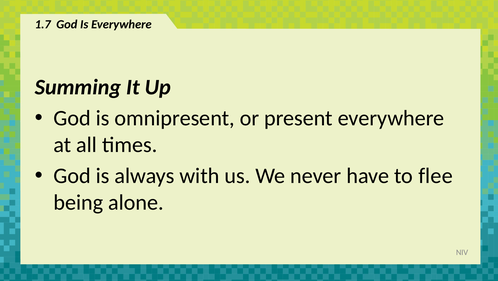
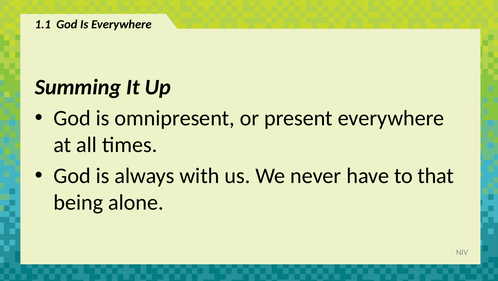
1.7: 1.7 -> 1.1
flee: flee -> that
